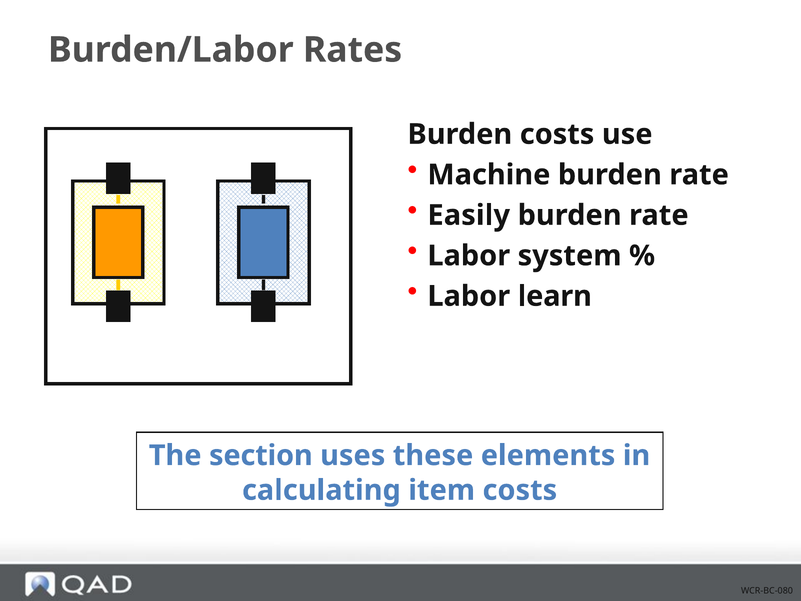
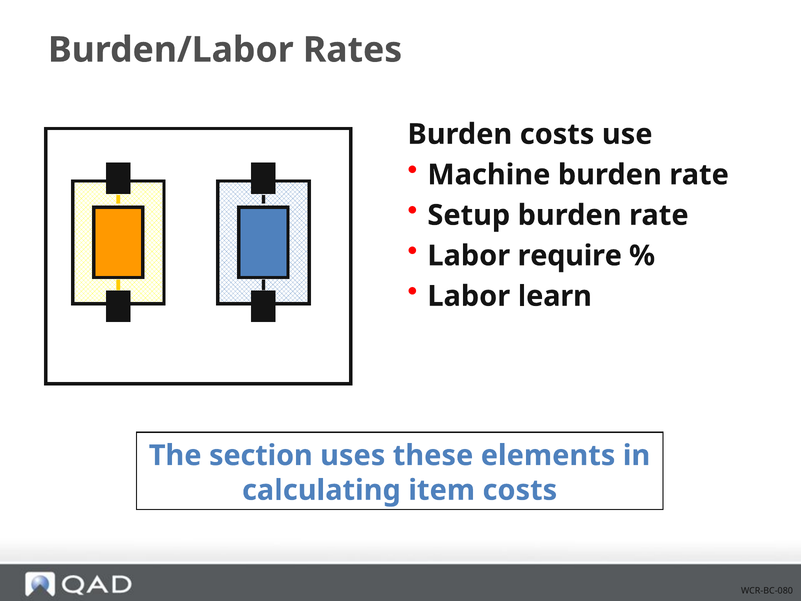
Easily: Easily -> Setup
system: system -> require
